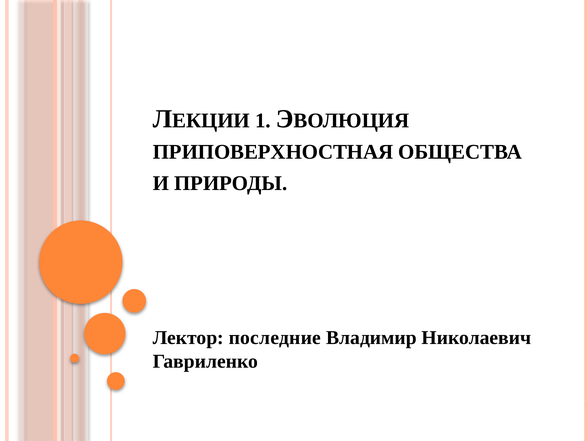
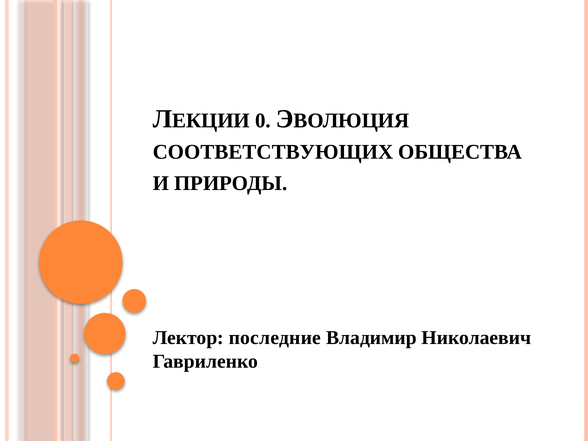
1: 1 -> 0
ПРИПОВЕРХНОСТНАЯ: ПРИПОВЕРХНОСТНАЯ -> СООТВЕТСТВУЮЩИХ
